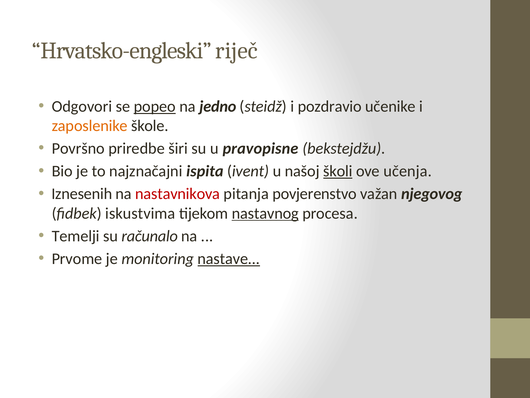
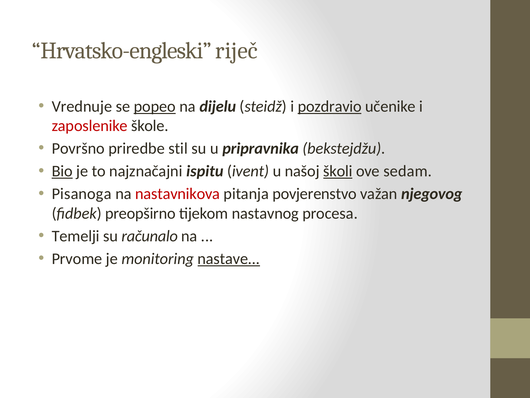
Odgovori: Odgovori -> Vrednuje
jedno: jedno -> dijelu
pozdravio underline: none -> present
zaposlenike colour: orange -> red
širi: širi -> stil
pravopisne: pravopisne -> pripravnika
Bio underline: none -> present
ispita: ispita -> ispitu
učenja: učenja -> sedam
Iznesenih: Iznesenih -> Pisanoga
iskustvima: iskustvima -> preopširno
nastavnog underline: present -> none
